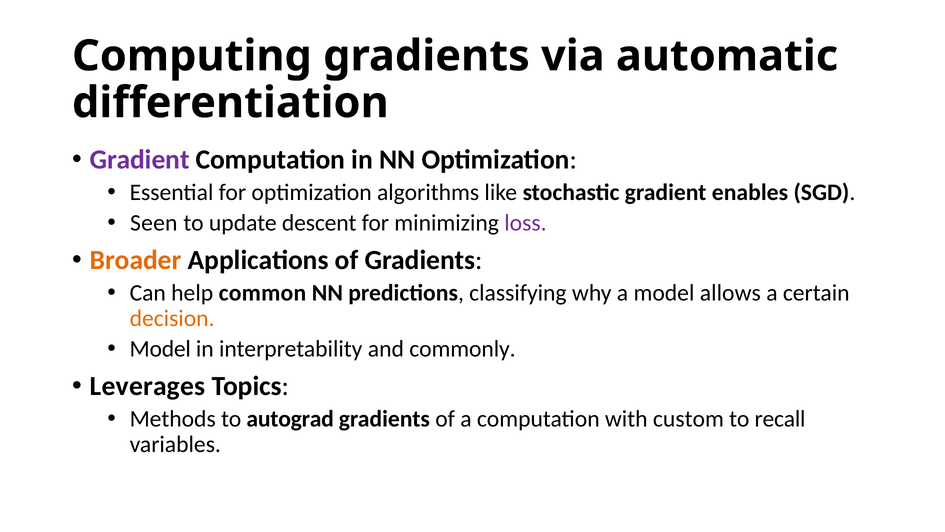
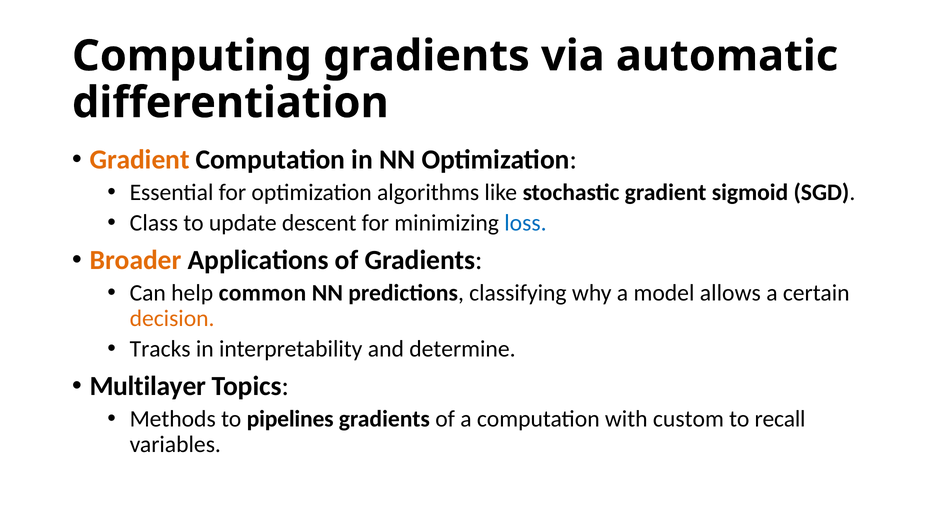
Gradient at (140, 160) colour: purple -> orange
enables: enables -> sigmoid
Seen: Seen -> Class
loss colour: purple -> blue
Model at (160, 349): Model -> Tracks
commonly: commonly -> determine
Leverages: Leverages -> Multilayer
autograd: autograd -> pipelines
